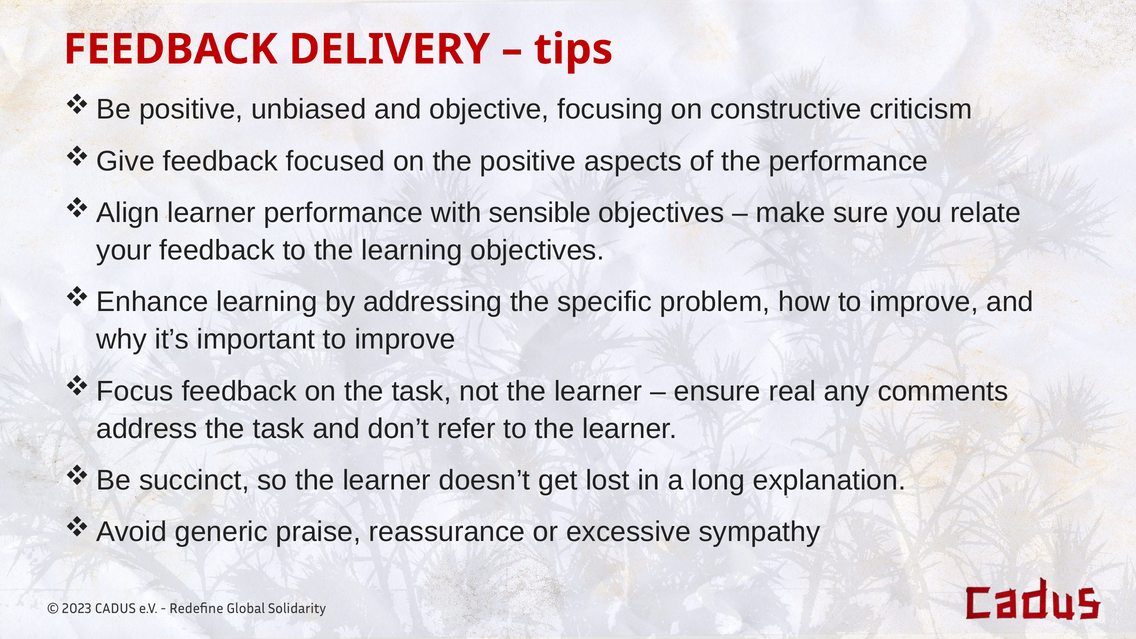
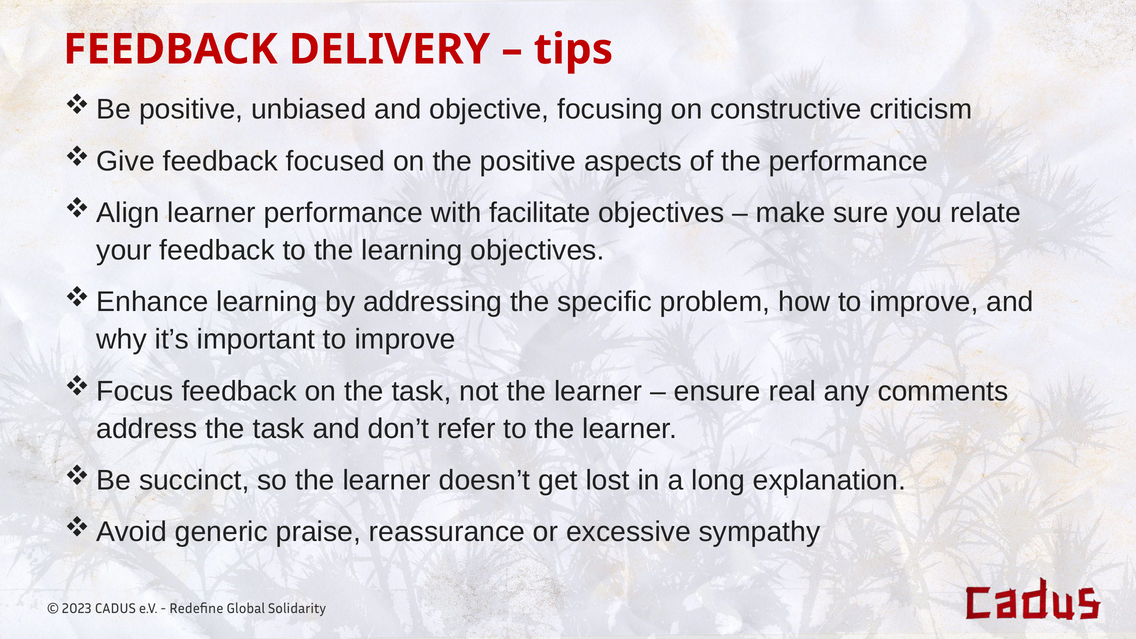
sensible: sensible -> facilitate
